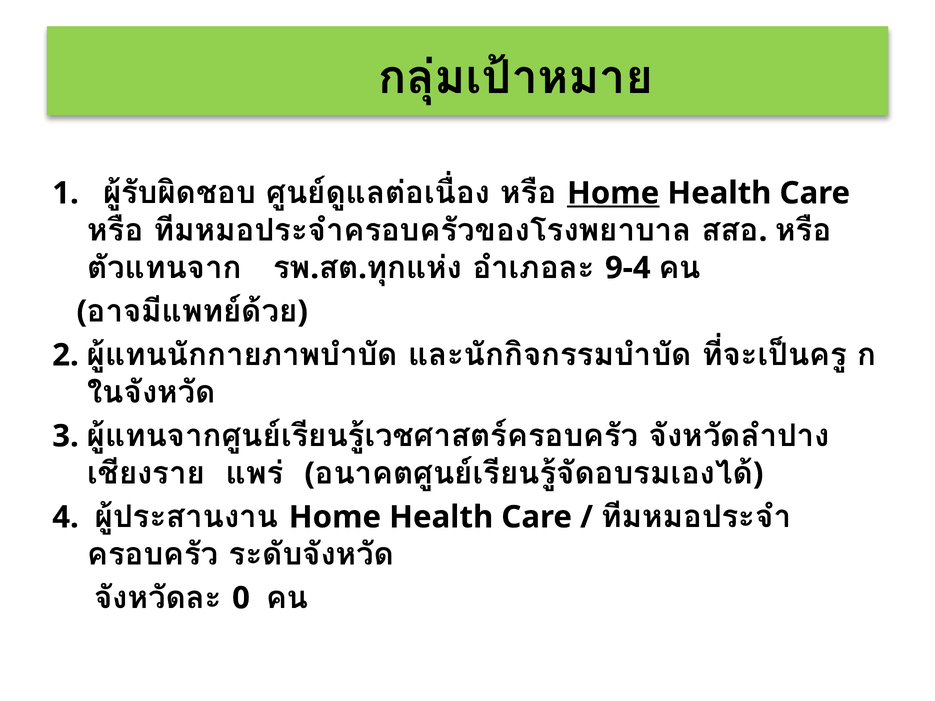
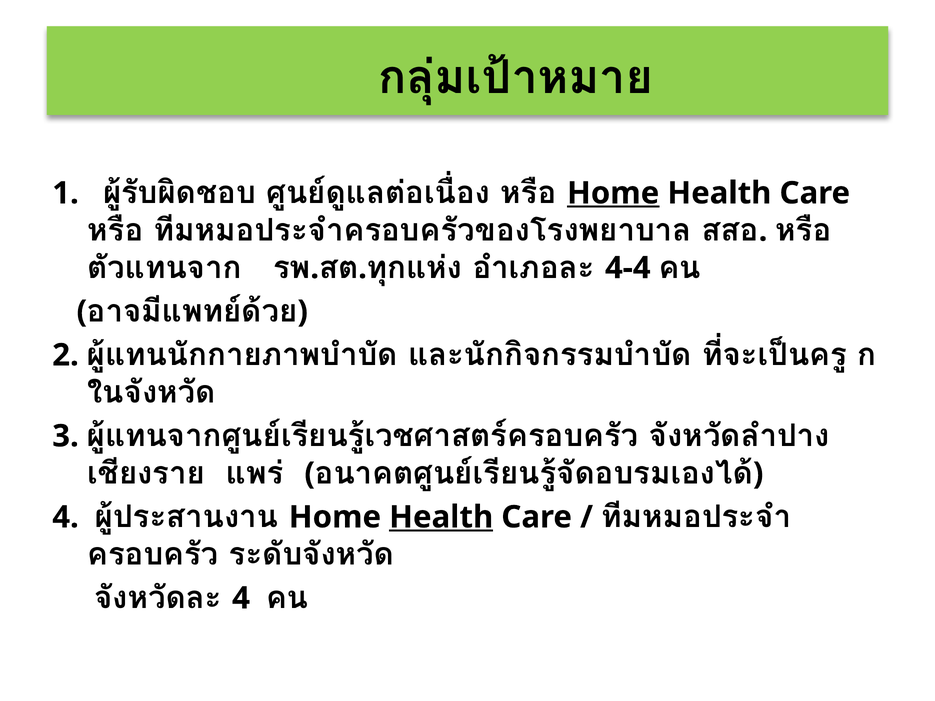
9-4: 9-4 -> 4-4
Health at (441, 517) underline: none -> present
0 at (241, 598): 0 -> 4
